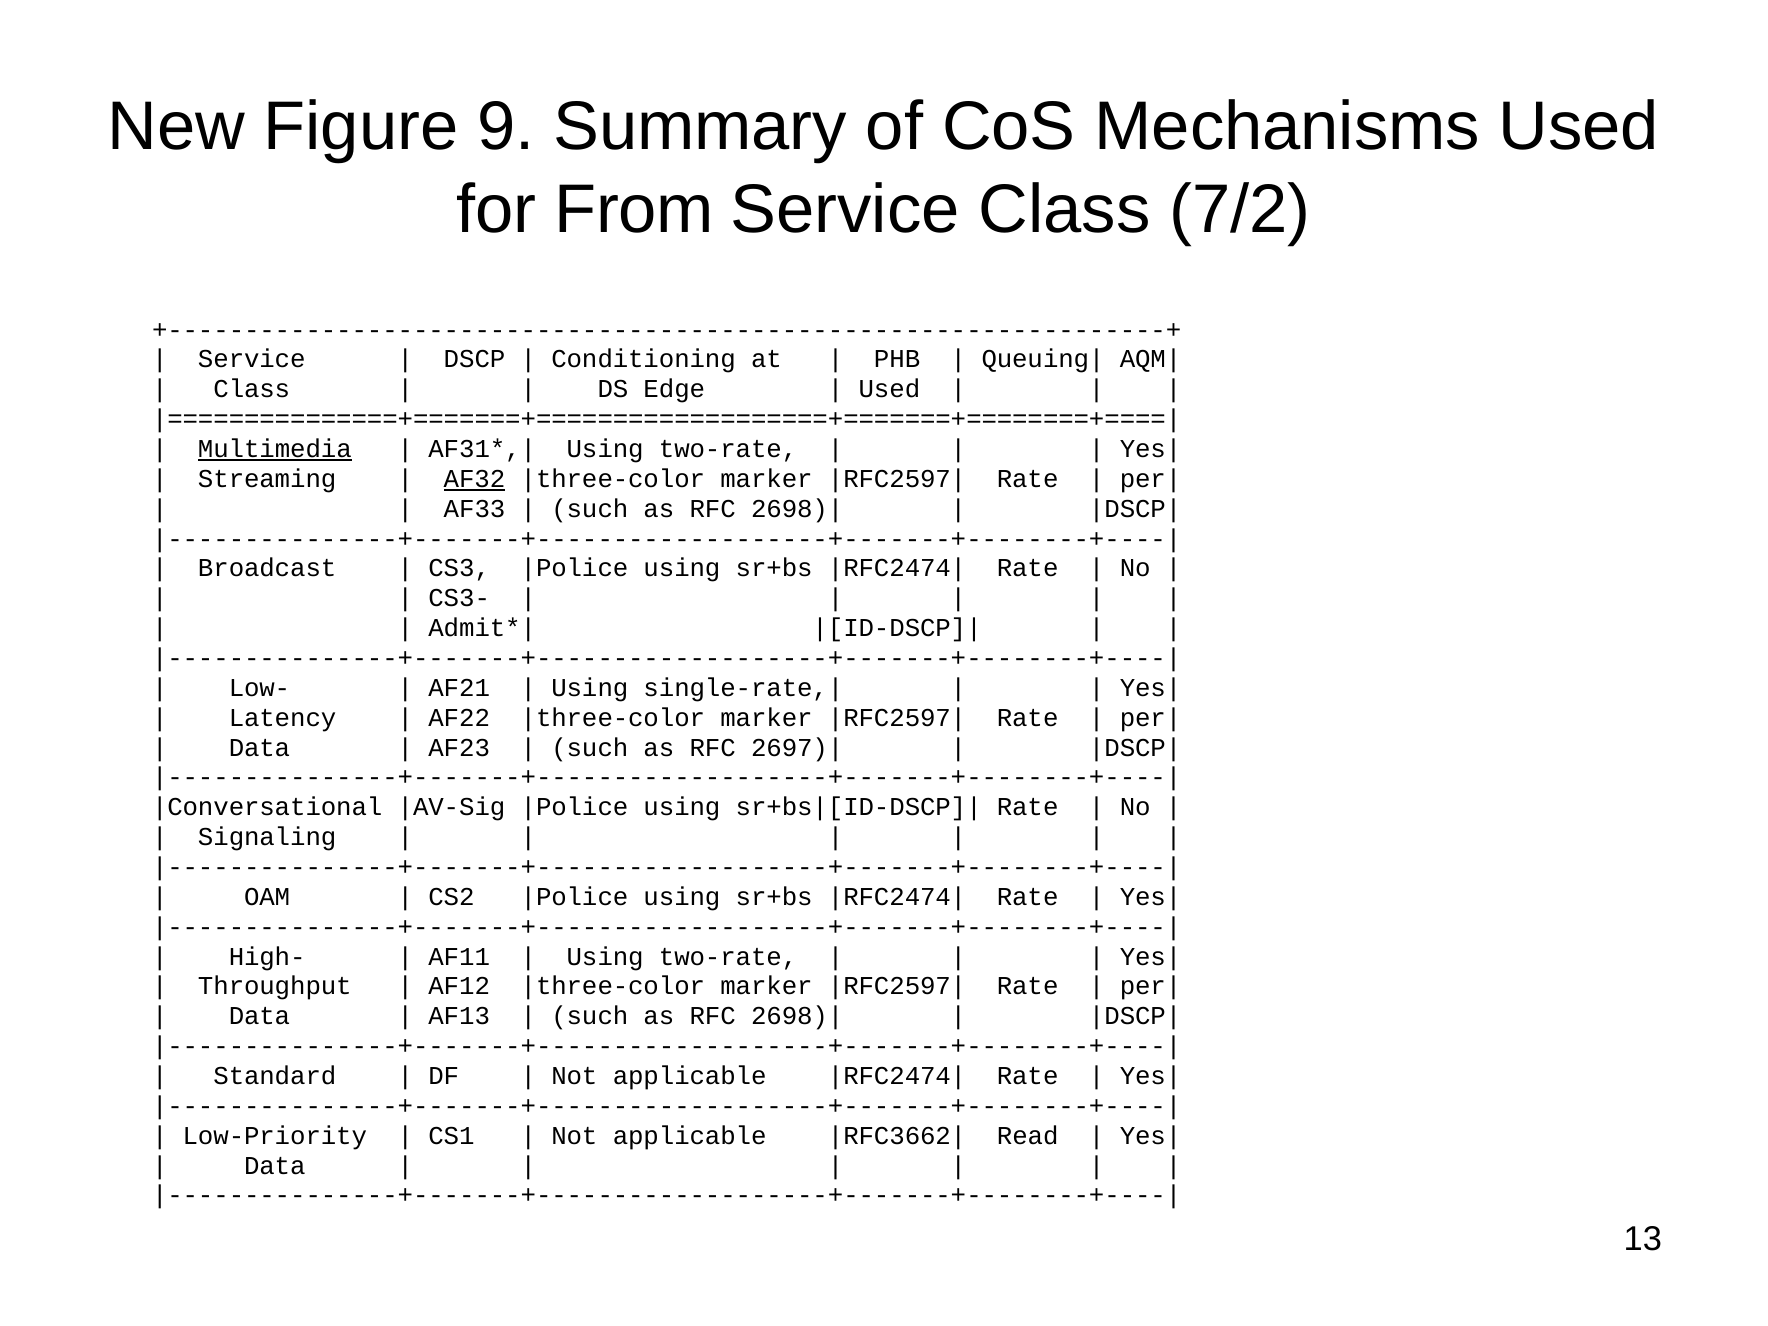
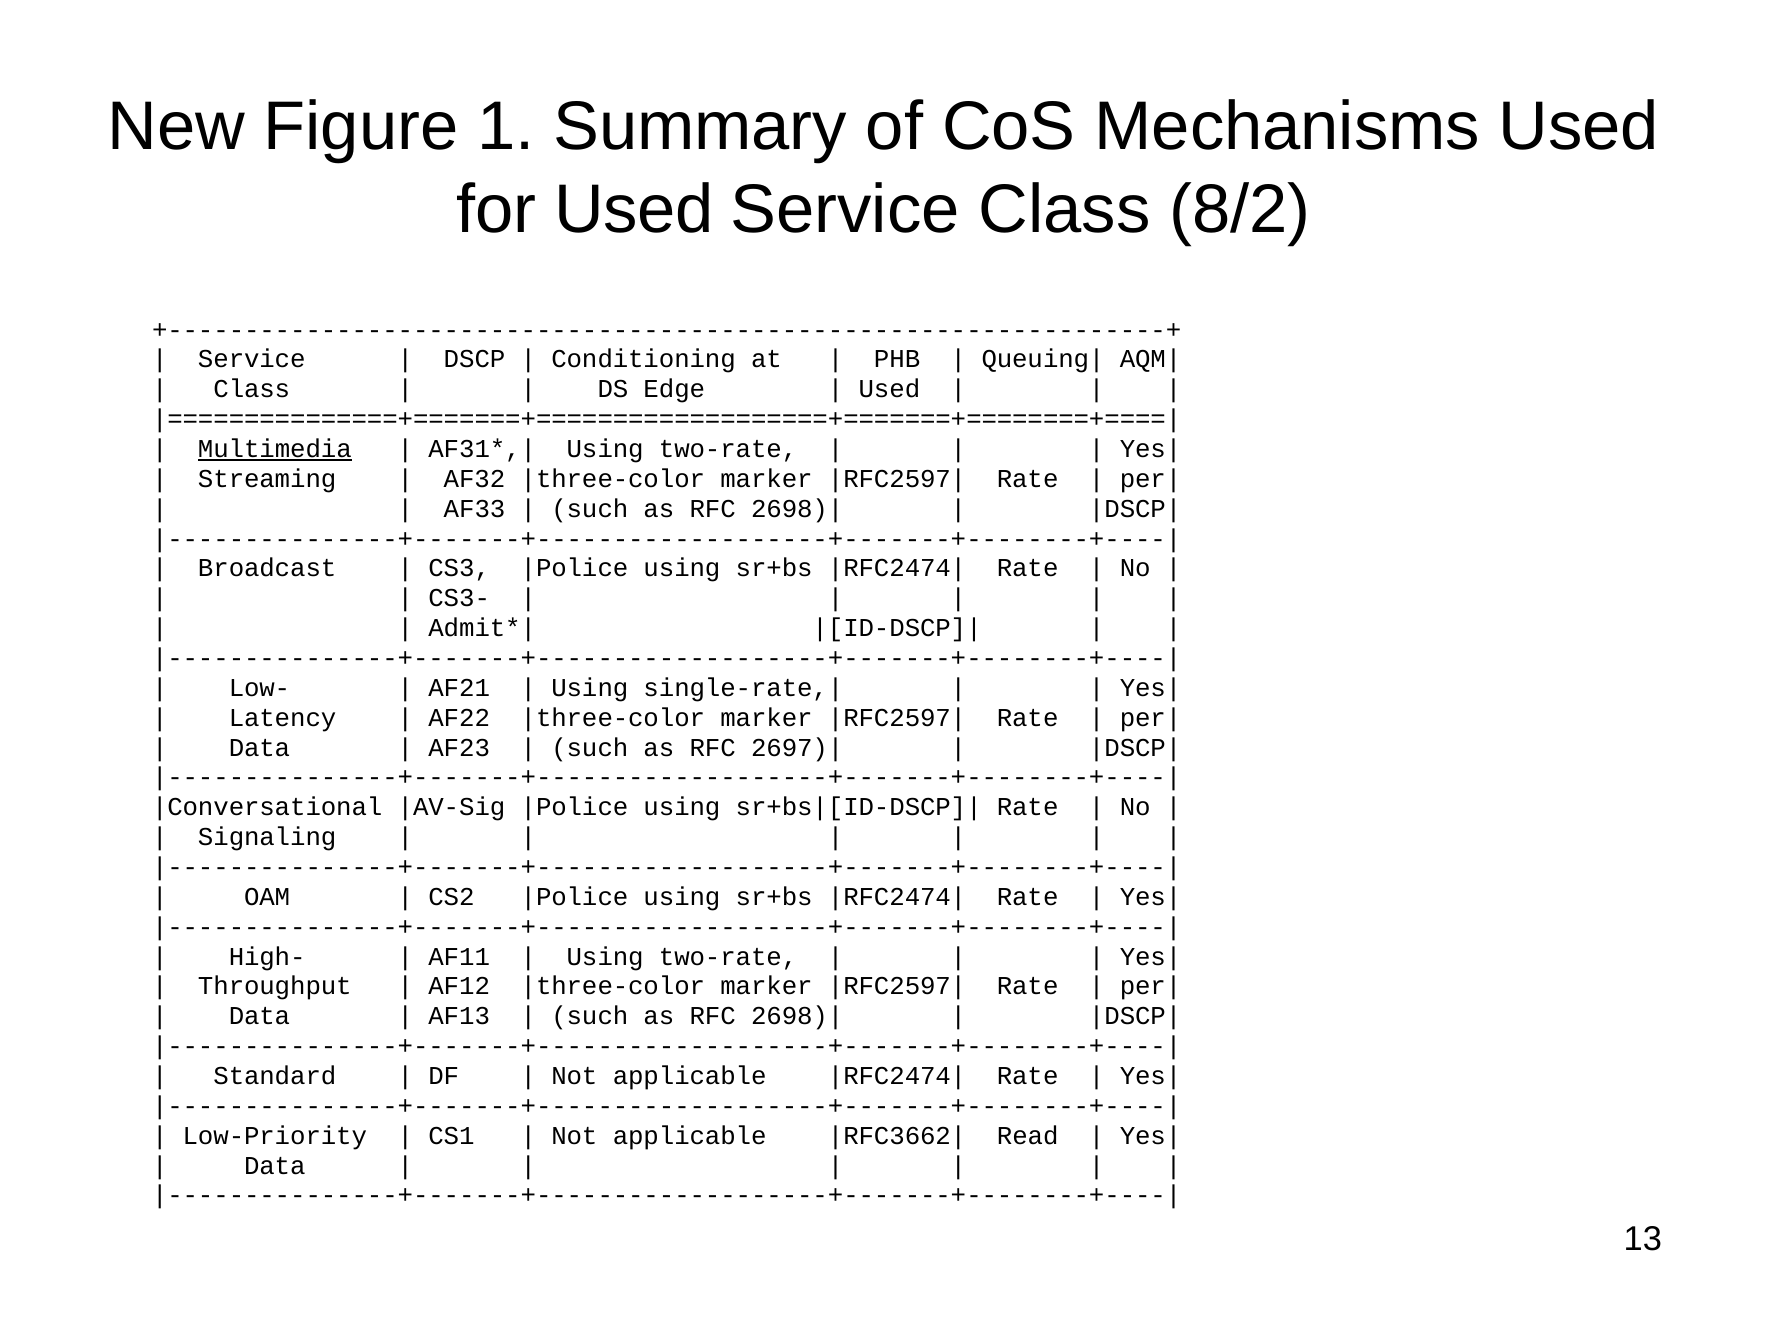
9: 9 -> 1
for From: From -> Used
7/2: 7/2 -> 8/2
AF32 underline: present -> none
